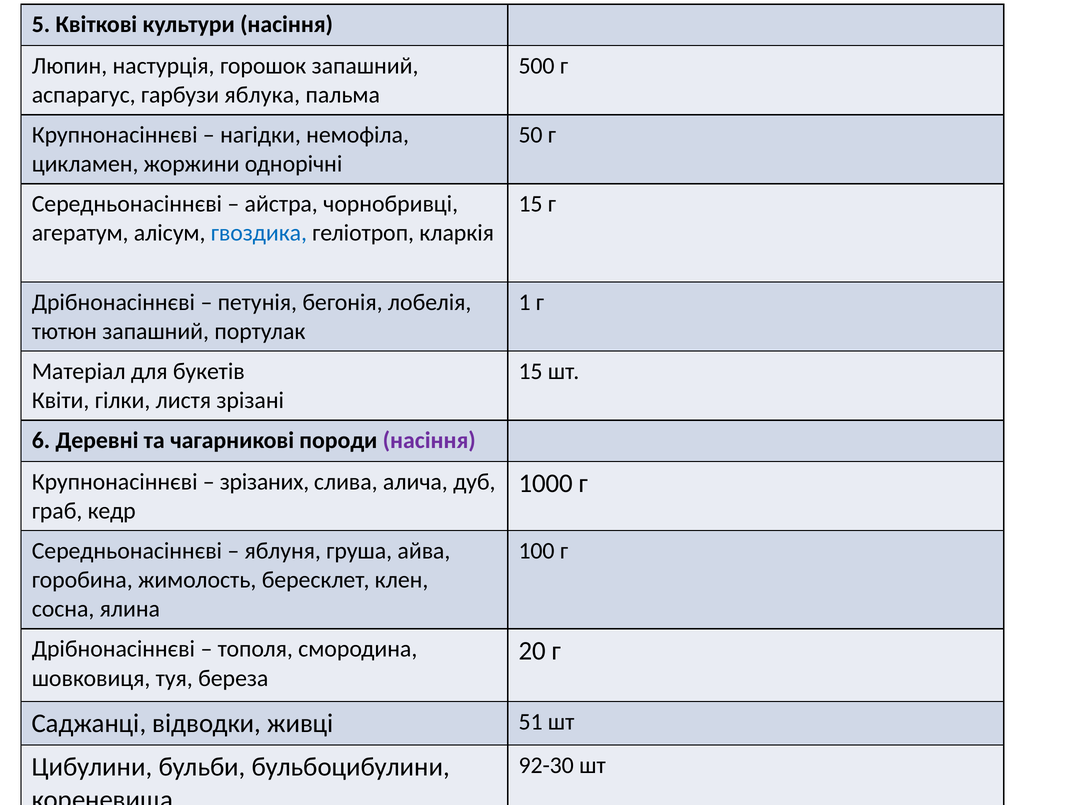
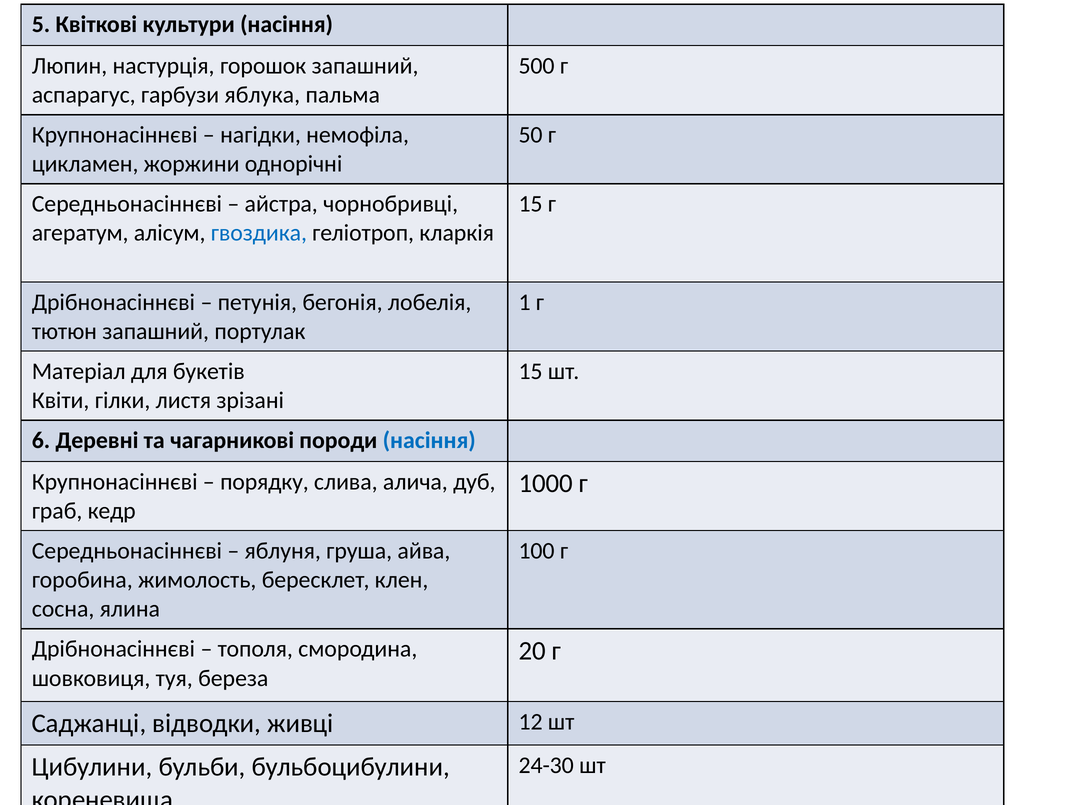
насіння at (429, 440) colour: purple -> blue
зрізаних: зрізаних -> порядку
51: 51 -> 12
92-30: 92-30 -> 24-30
